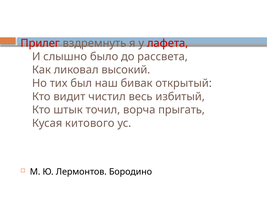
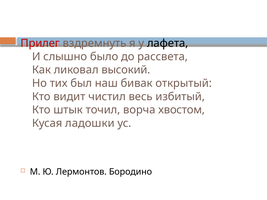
лафета colour: red -> black
прыгать: прыгать -> хвостом
китового: китового -> ладошки
